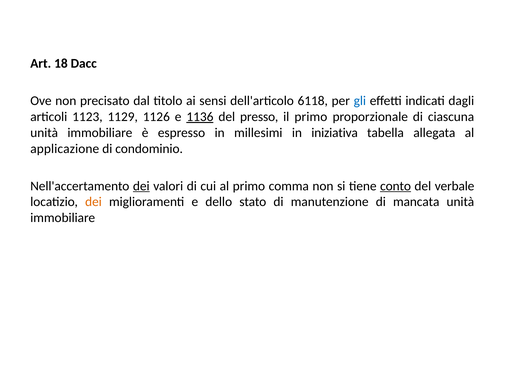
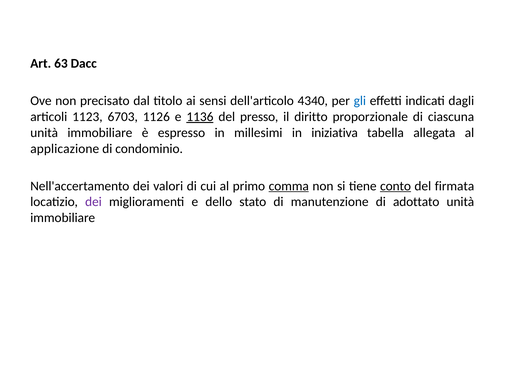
18: 18 -> 63
6118: 6118 -> 4340
1129: 1129 -> 6703
il primo: primo -> diritto
dei at (141, 186) underline: present -> none
comma underline: none -> present
verbale: verbale -> firmata
dei at (93, 202) colour: orange -> purple
mancata: mancata -> adottato
